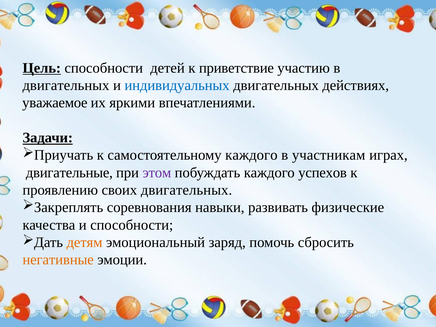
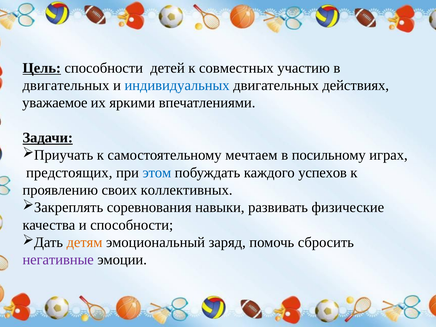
приветствие: приветствие -> совместных
самостоятельному каждого: каждого -> мечтаем
участникам: участникам -> посильному
двигательные: двигательные -> предстоящих
этом colour: purple -> blue
своих двигательных: двигательных -> коллективных
негативные colour: orange -> purple
